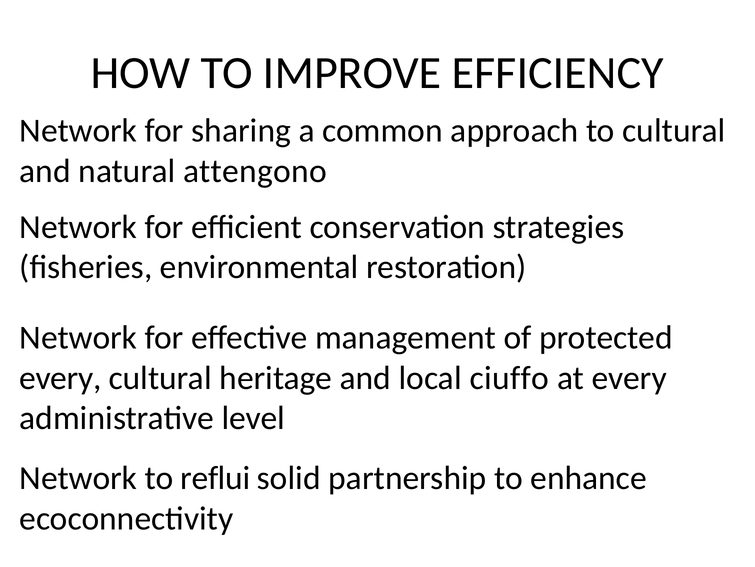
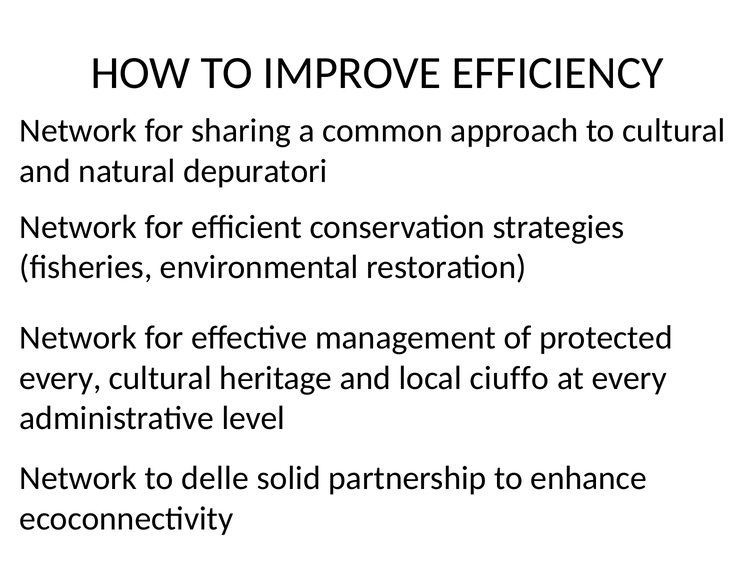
attengono: attengono -> depuratori
reflui: reflui -> delle
